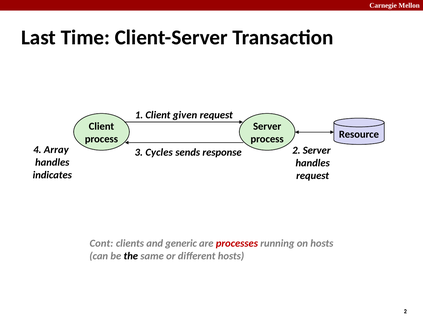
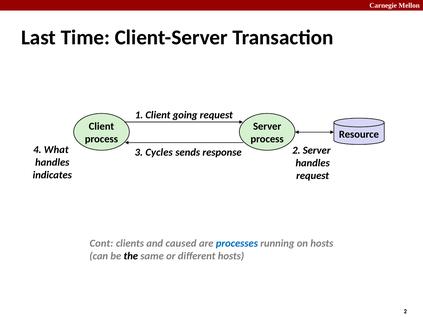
given: given -> going
Array: Array -> What
generic: generic -> caused
processes colour: red -> blue
